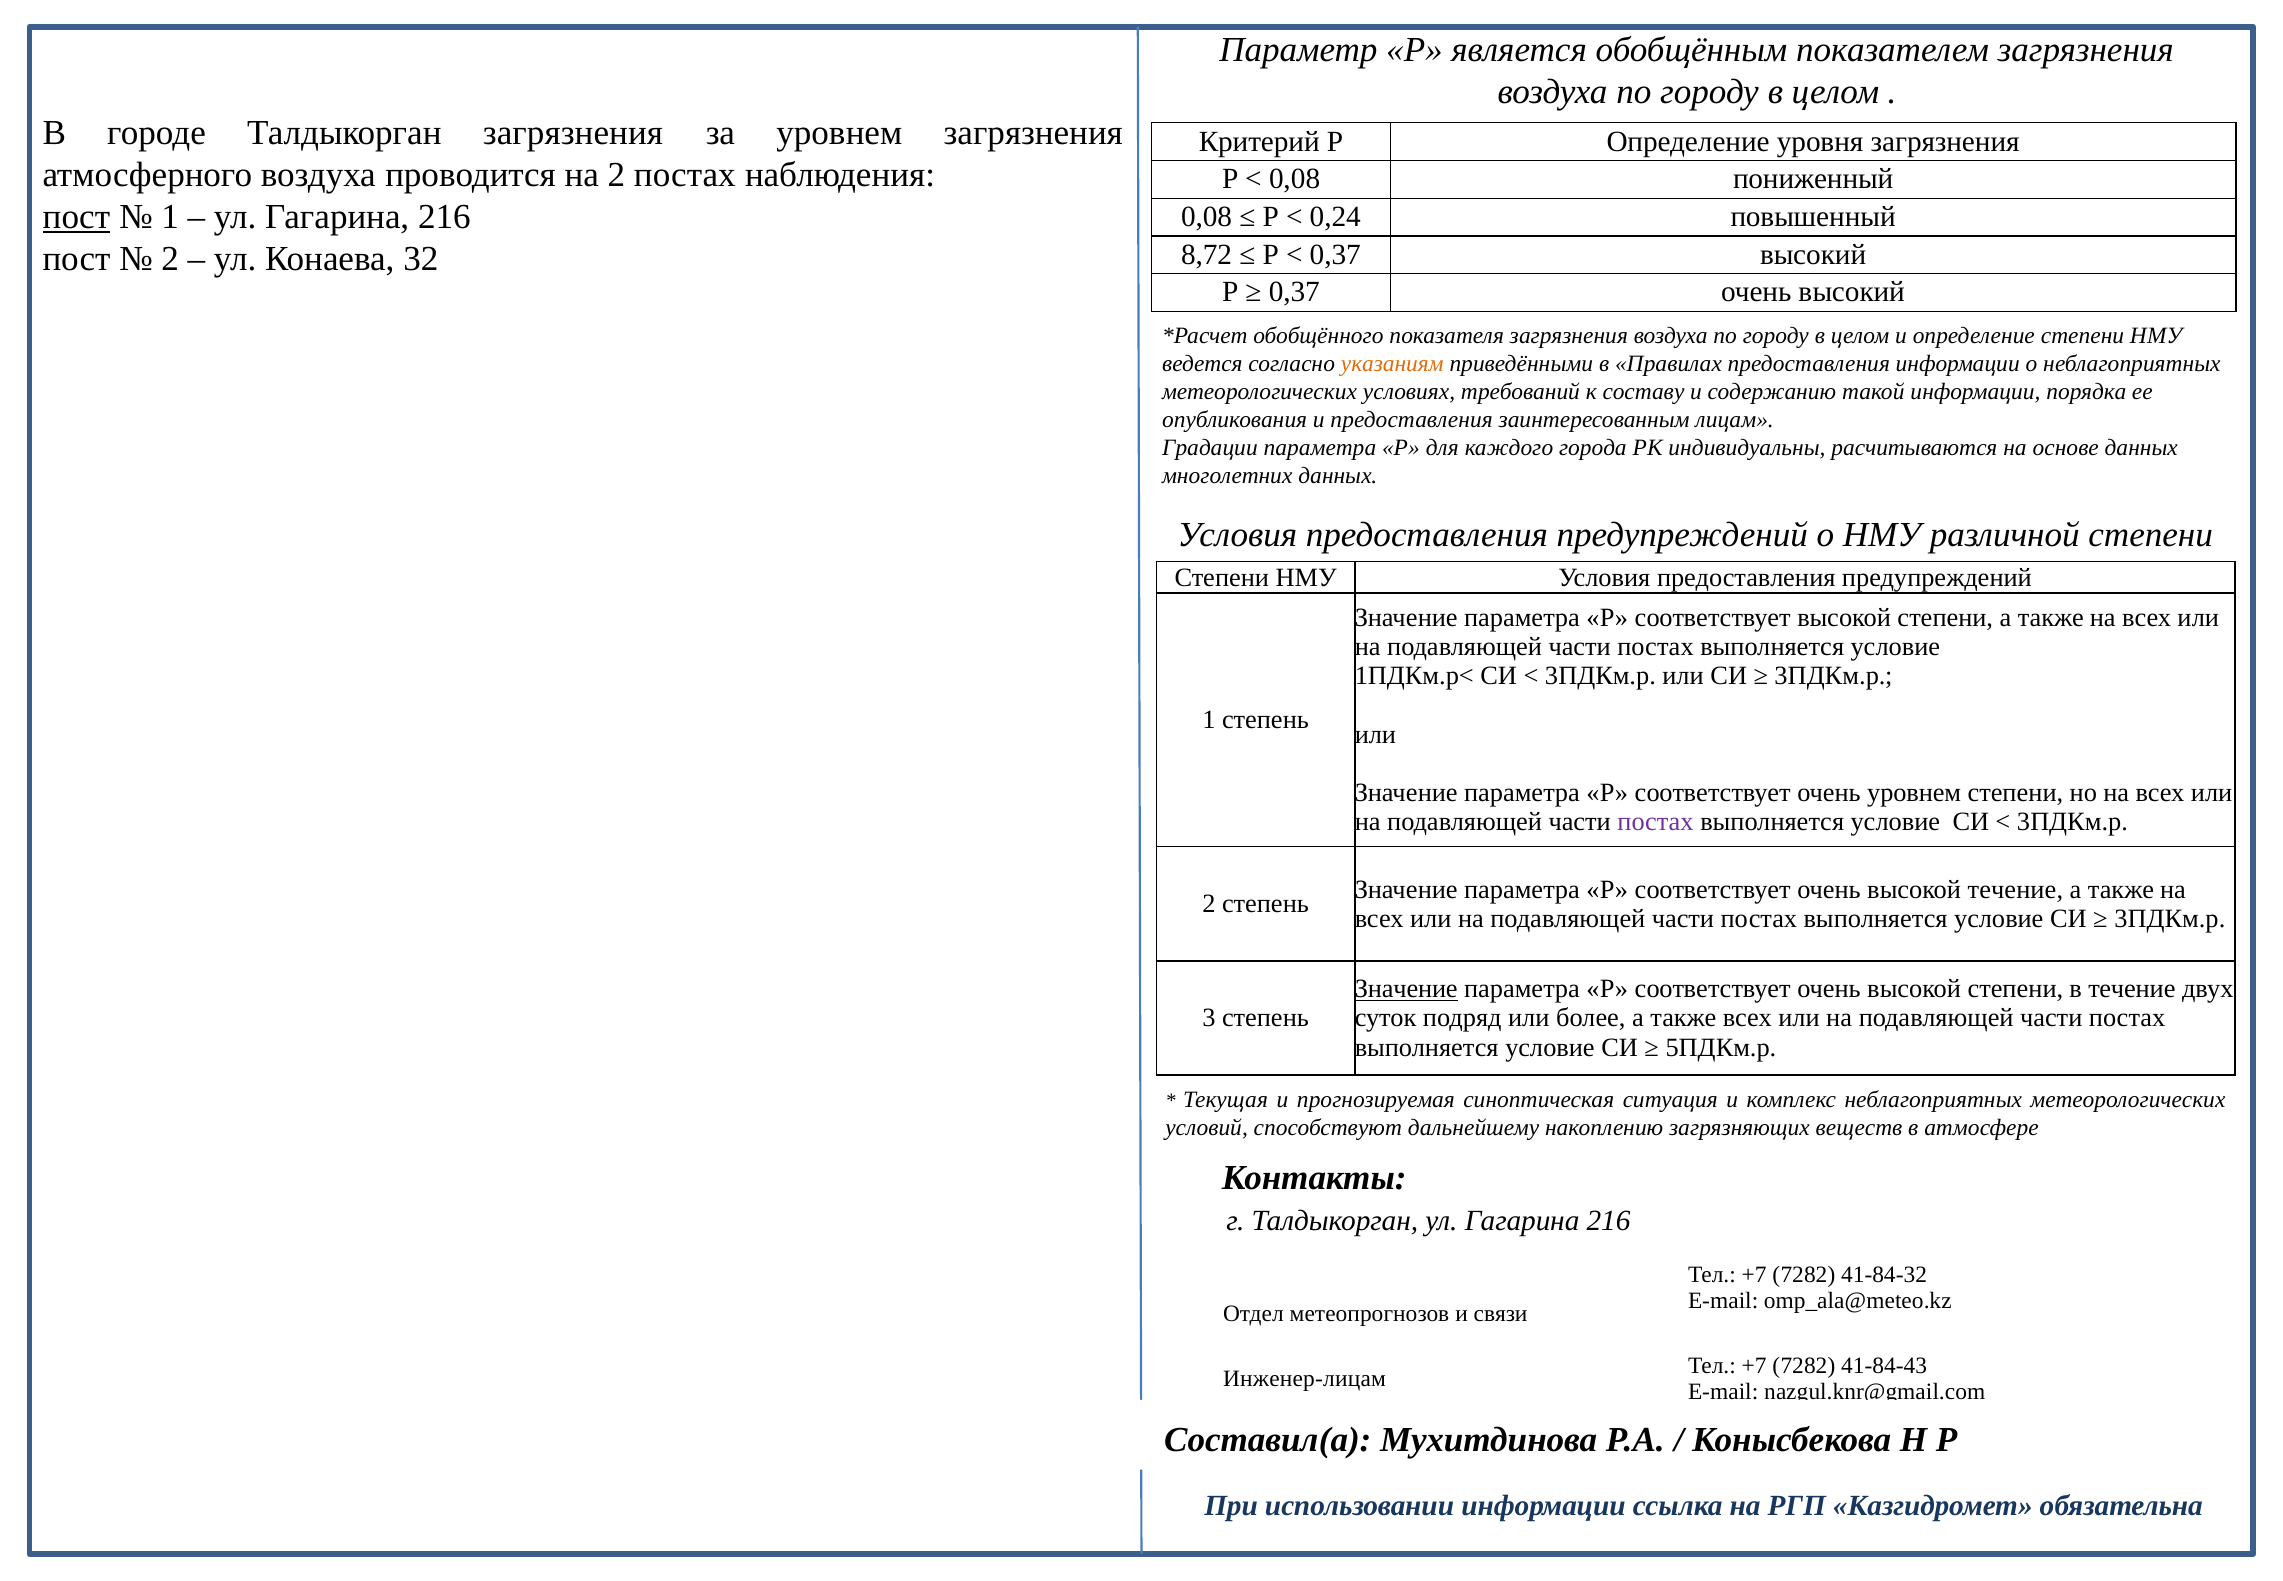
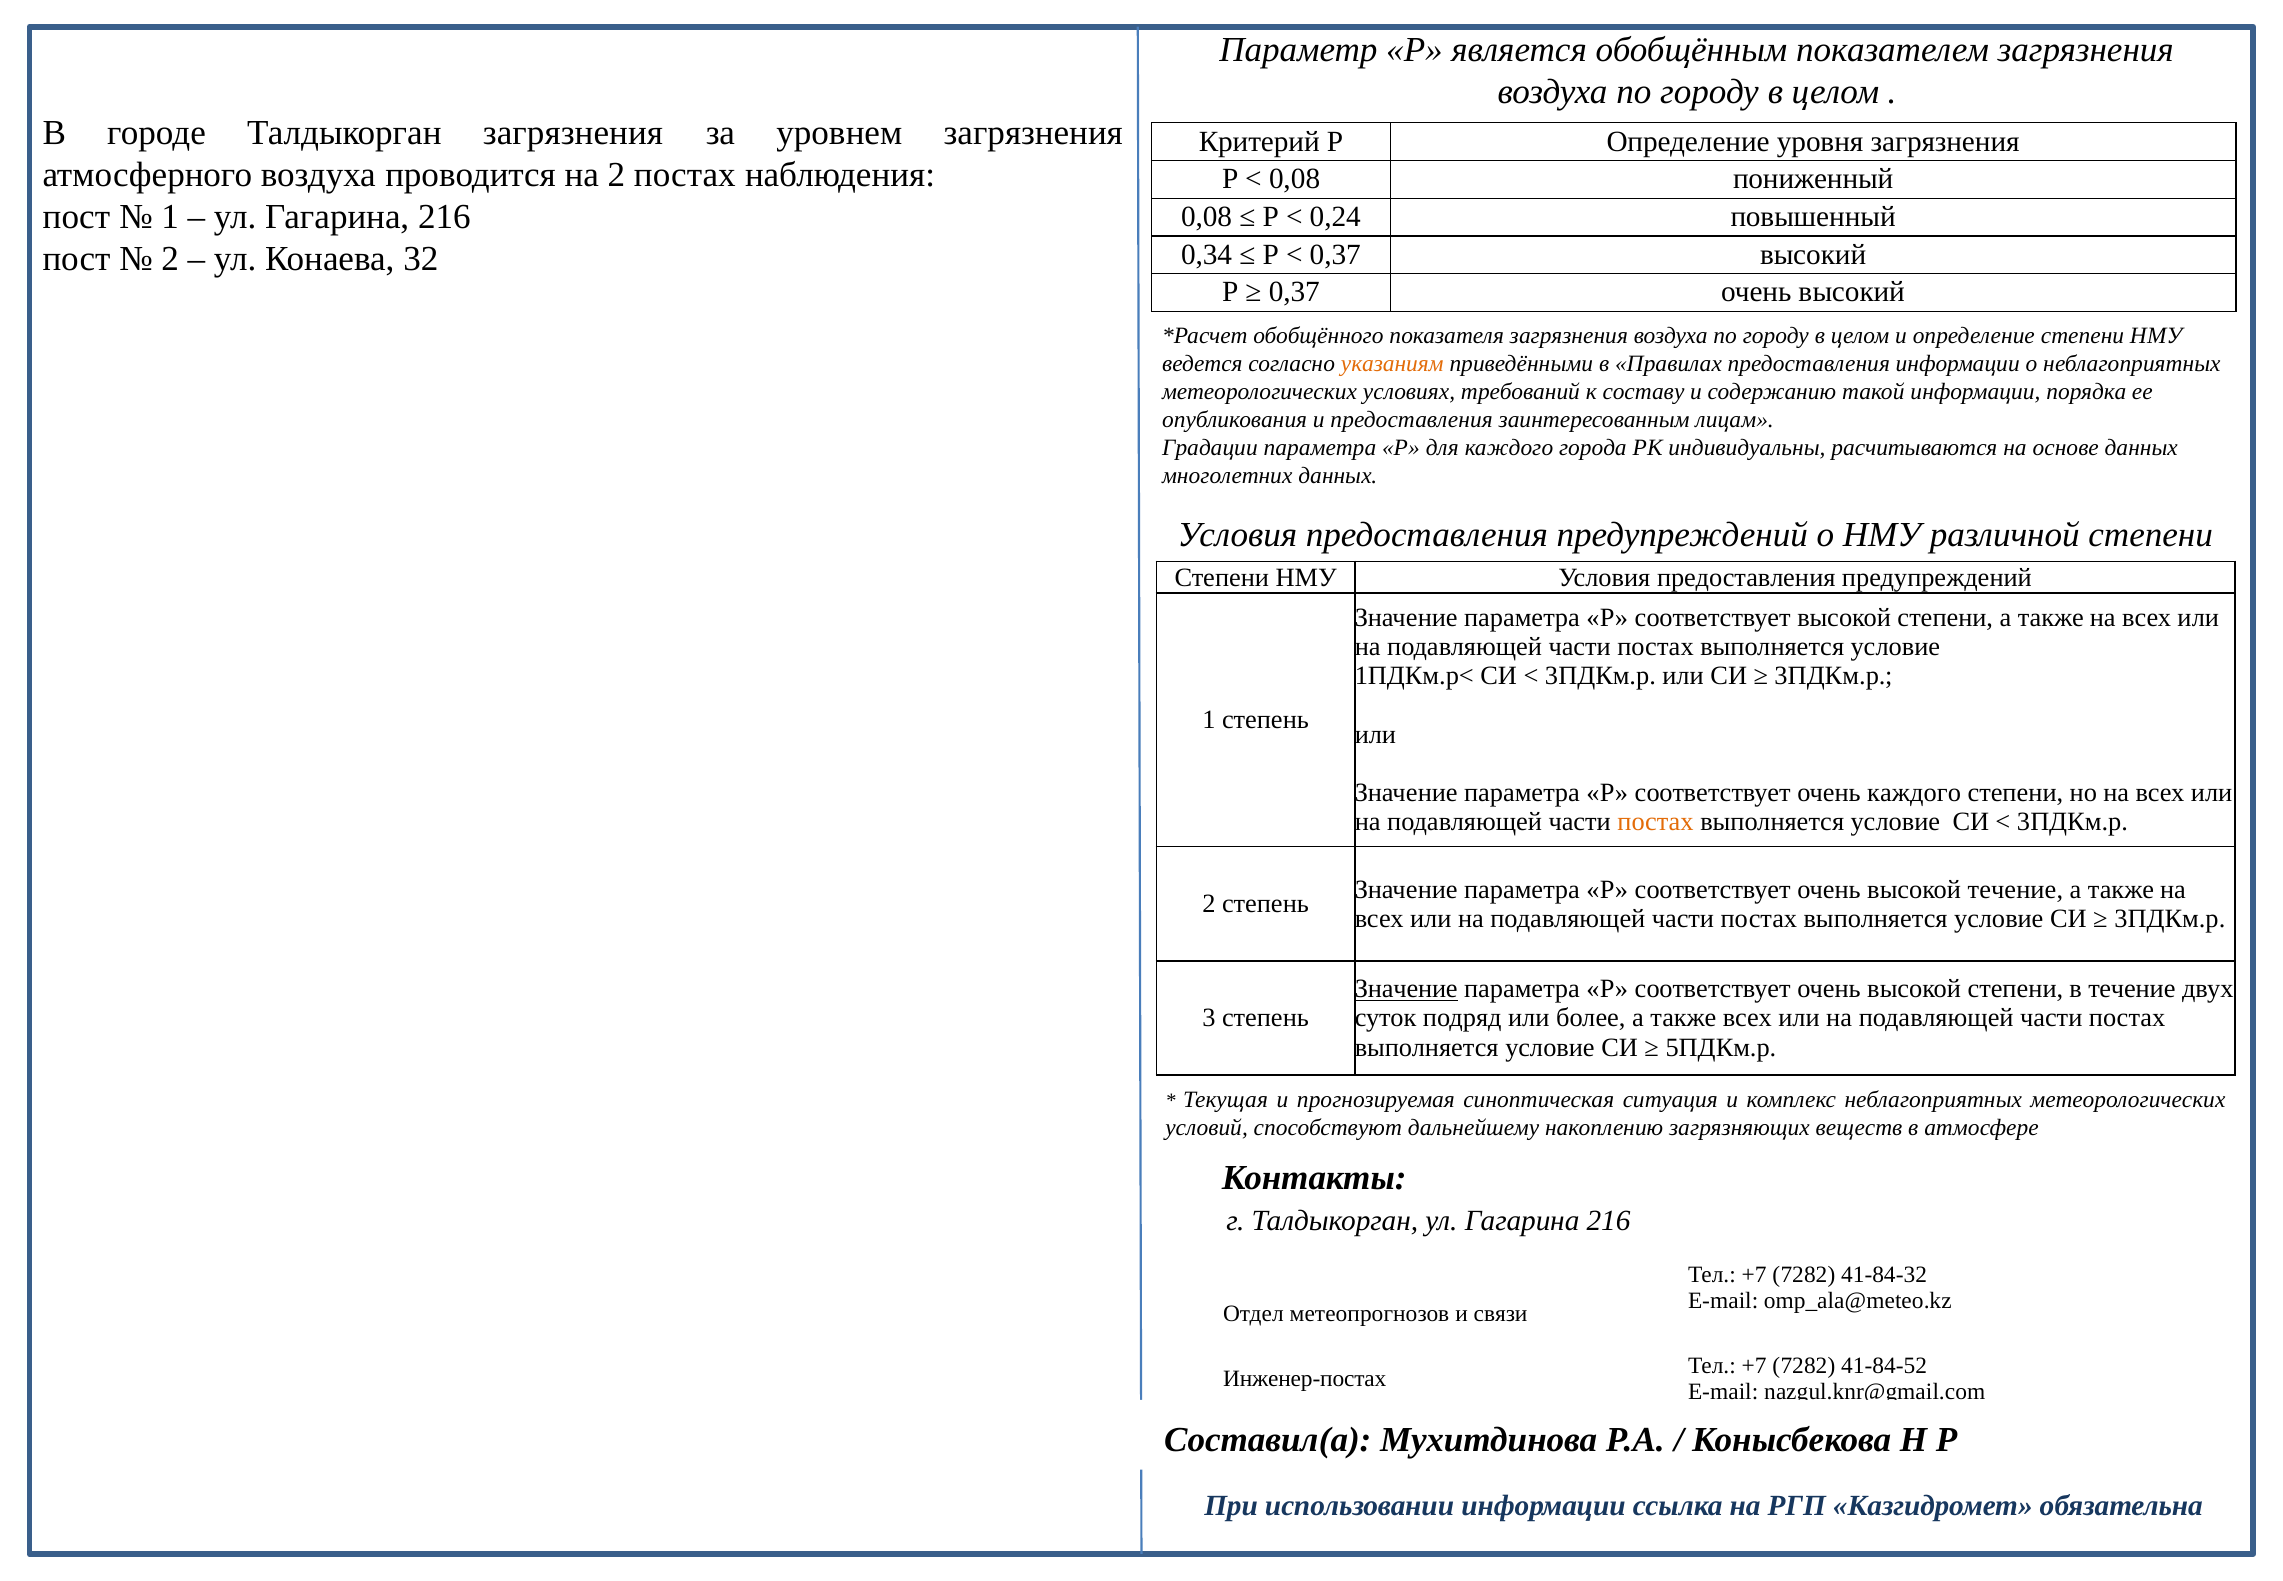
пост at (76, 217) underline: present -> none
8,72: 8,72 -> 0,34
очень уровнем: уровнем -> каждого
постах at (1655, 822) colour: purple -> orange
41-84-43: 41-84-43 -> 41-84-52
Инженер-лицам: Инженер-лицам -> Инженер-постах
